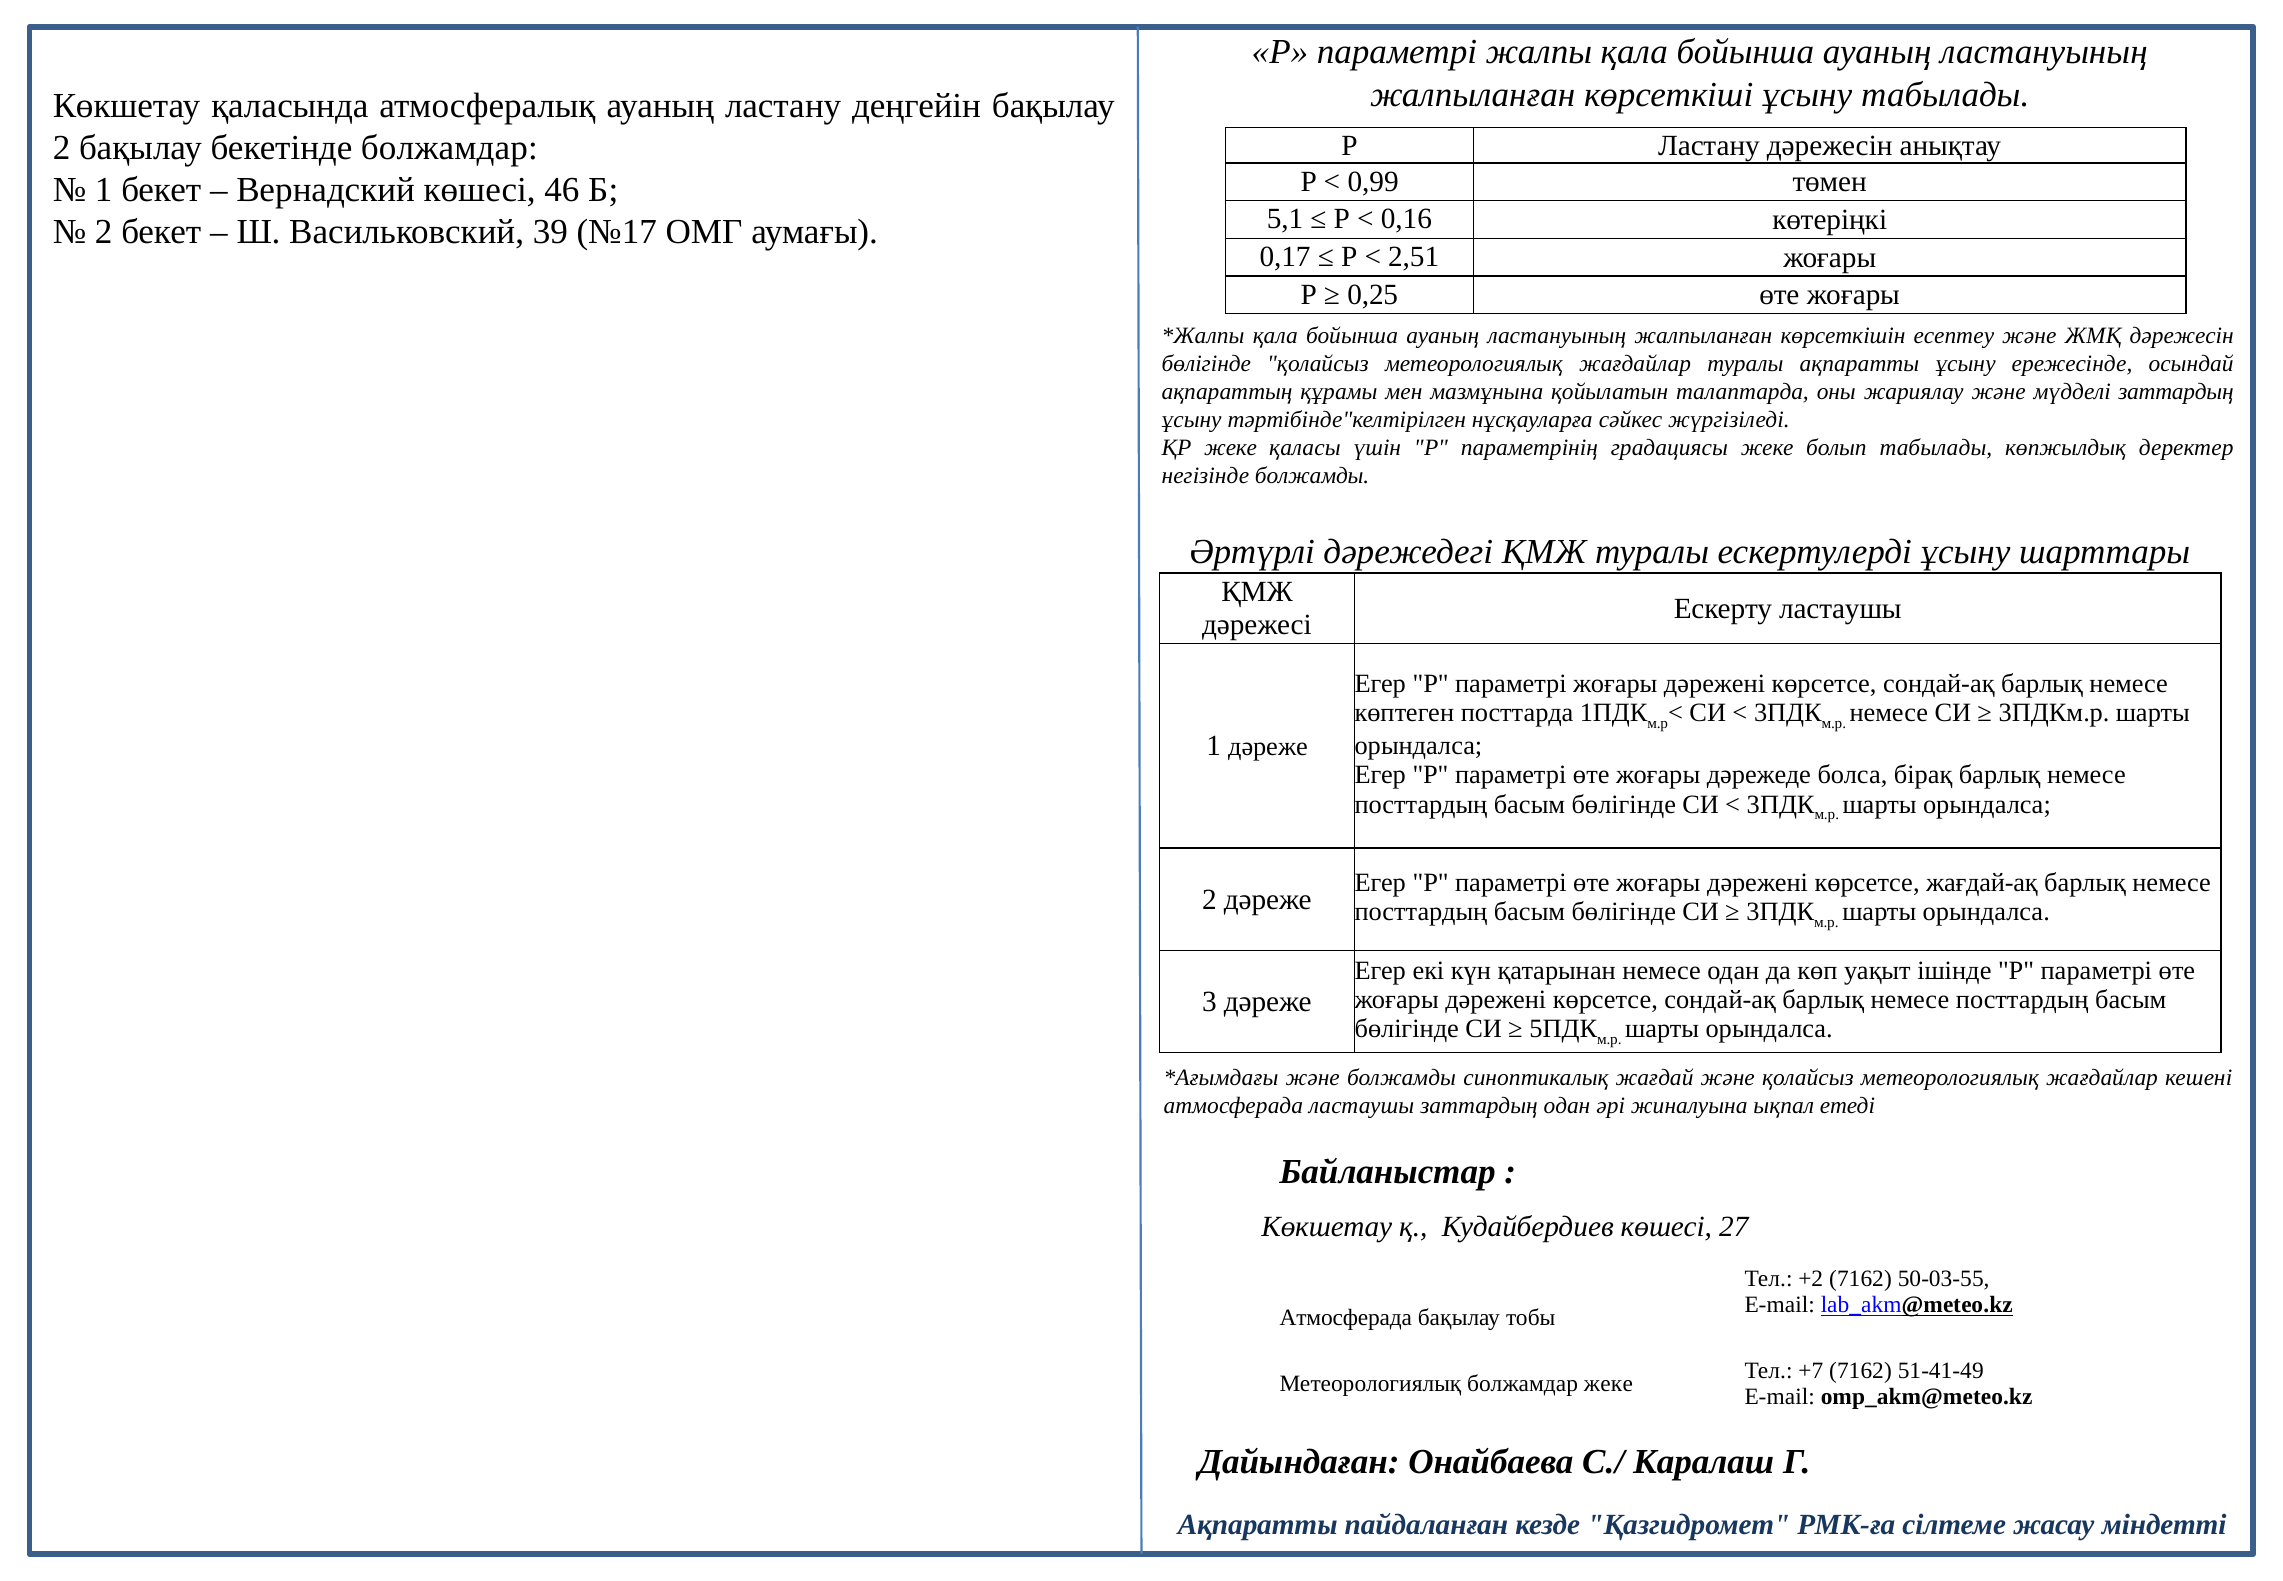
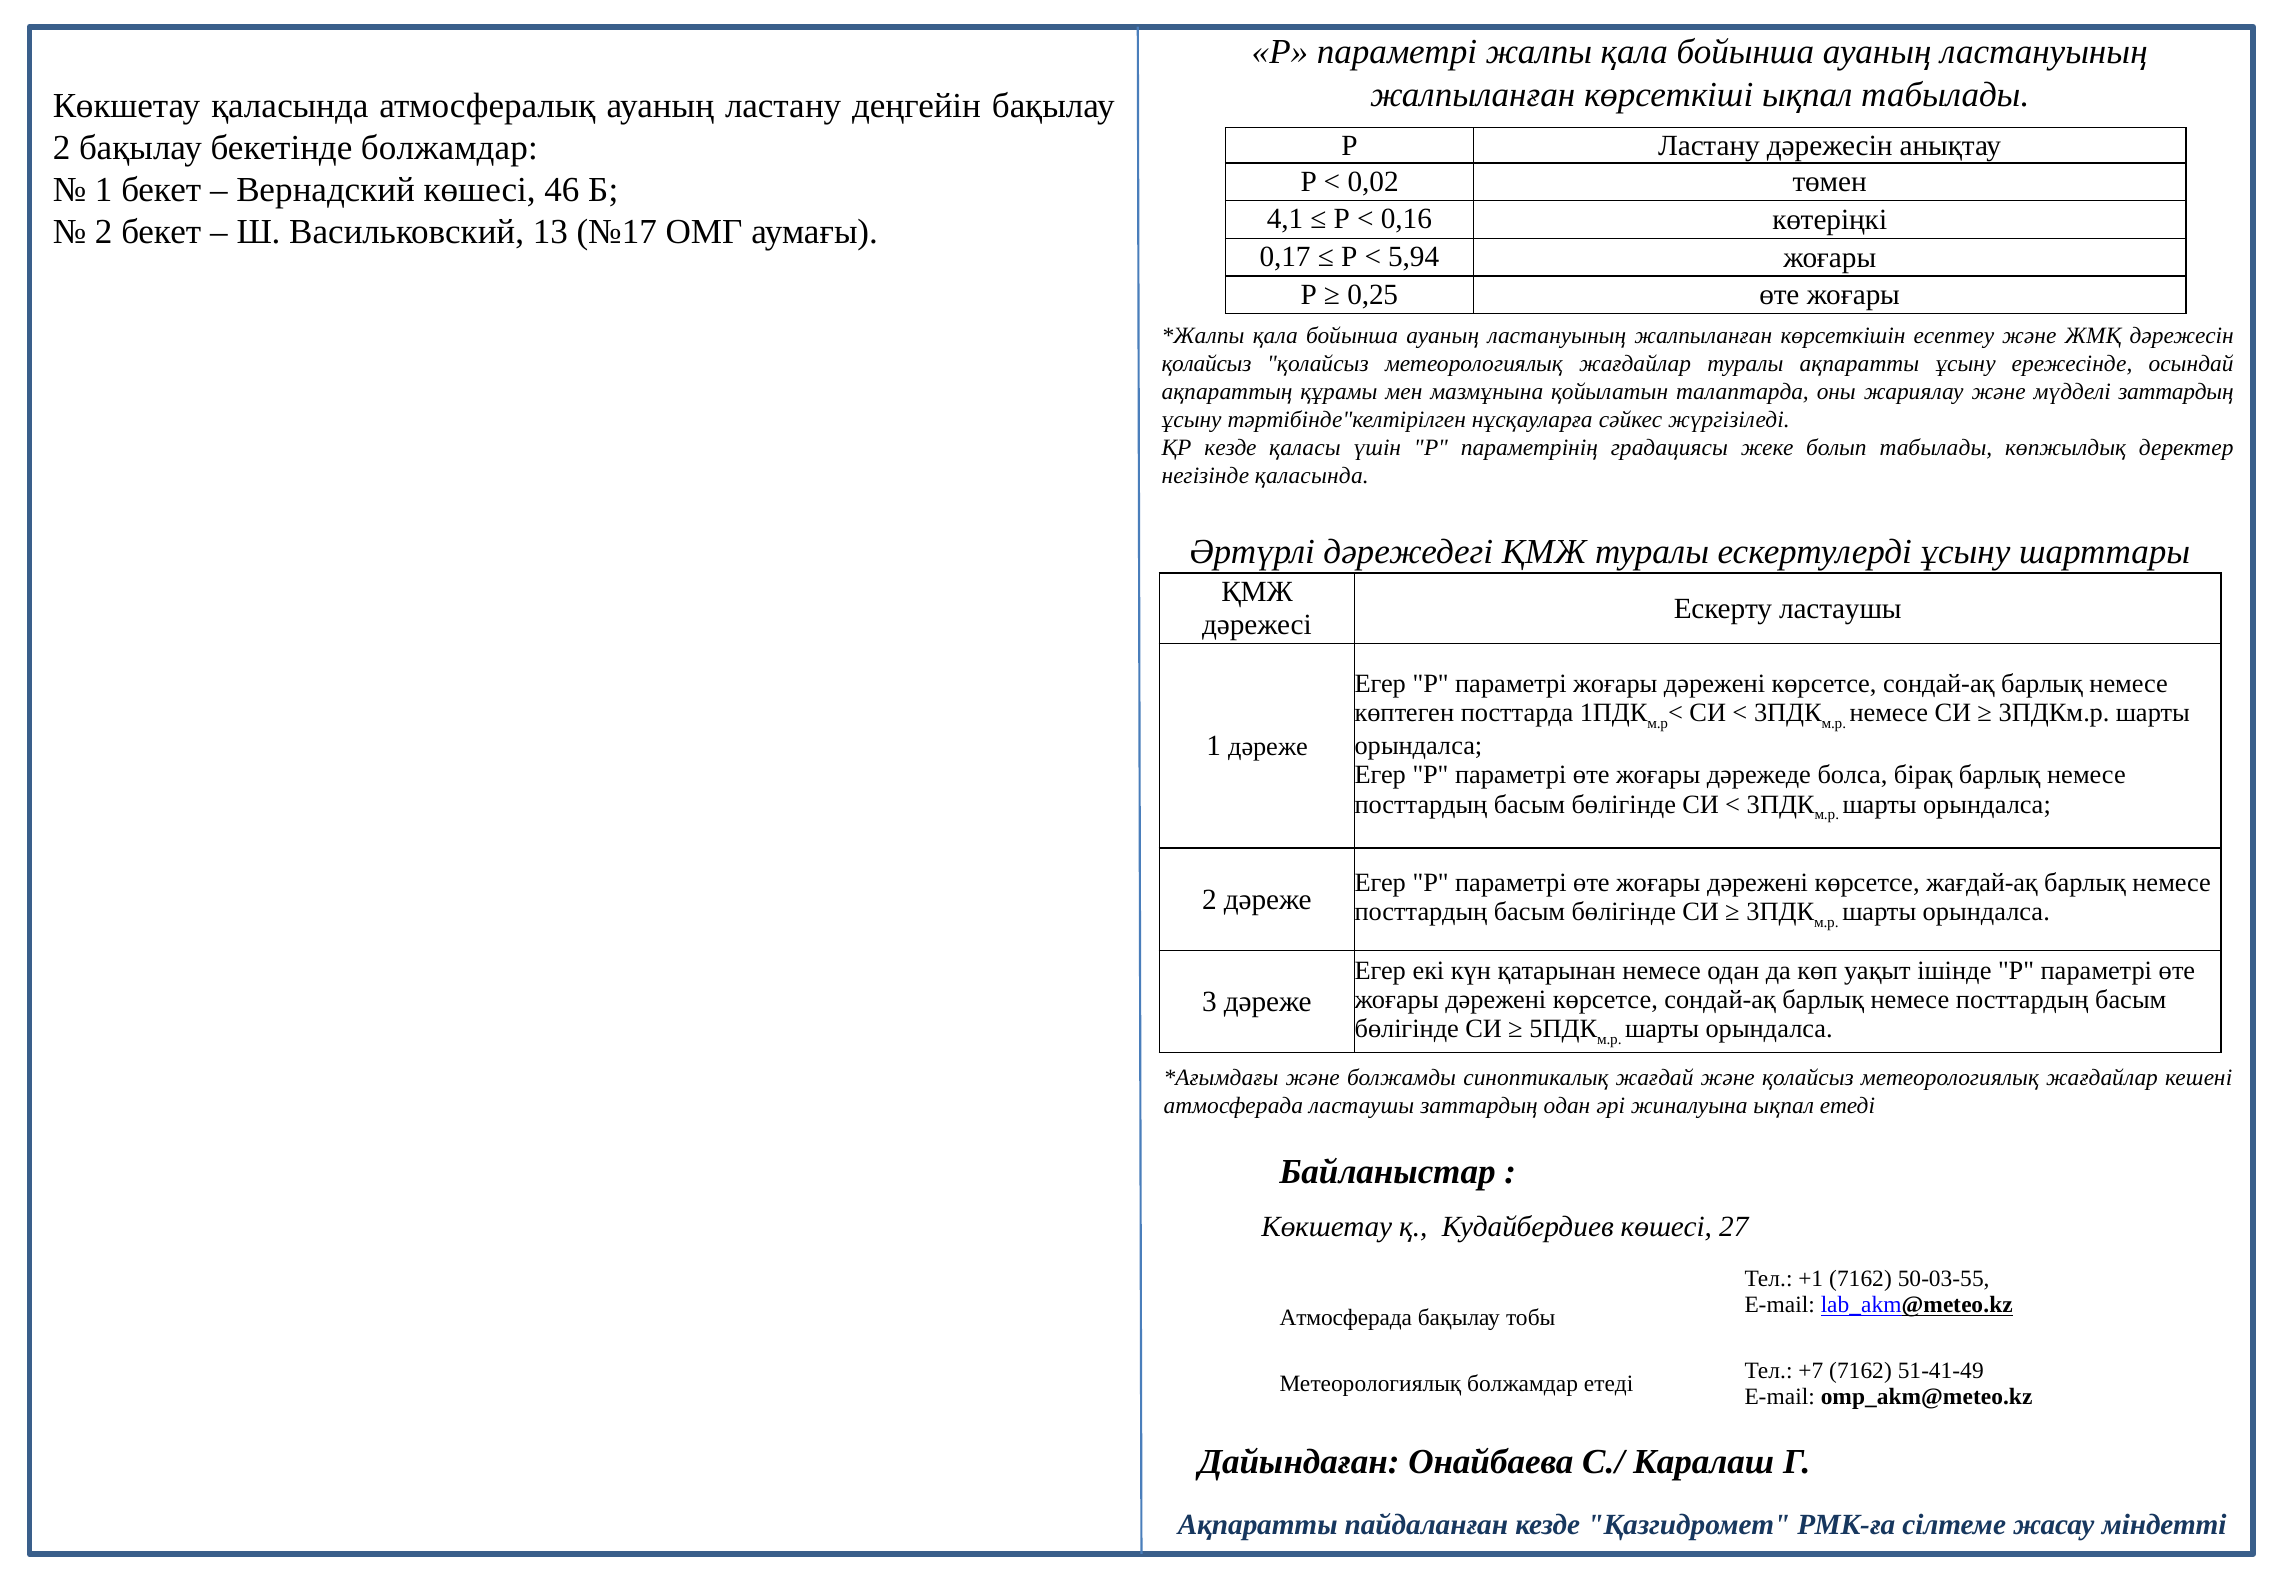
көрсеткіші ұсыну: ұсыну -> ықпал
0,99: 0,99 -> 0,02
5,1: 5,1 -> 4,1
39: 39 -> 13
2,51: 2,51 -> 5,94
бөлігінде at (1206, 364): бөлігінде -> қолайсыз
ҚР жеке: жеке -> кезде
негізінде болжамды: болжамды -> қаласында
+2: +2 -> +1
болжамдар жеке: жеке -> етеді
